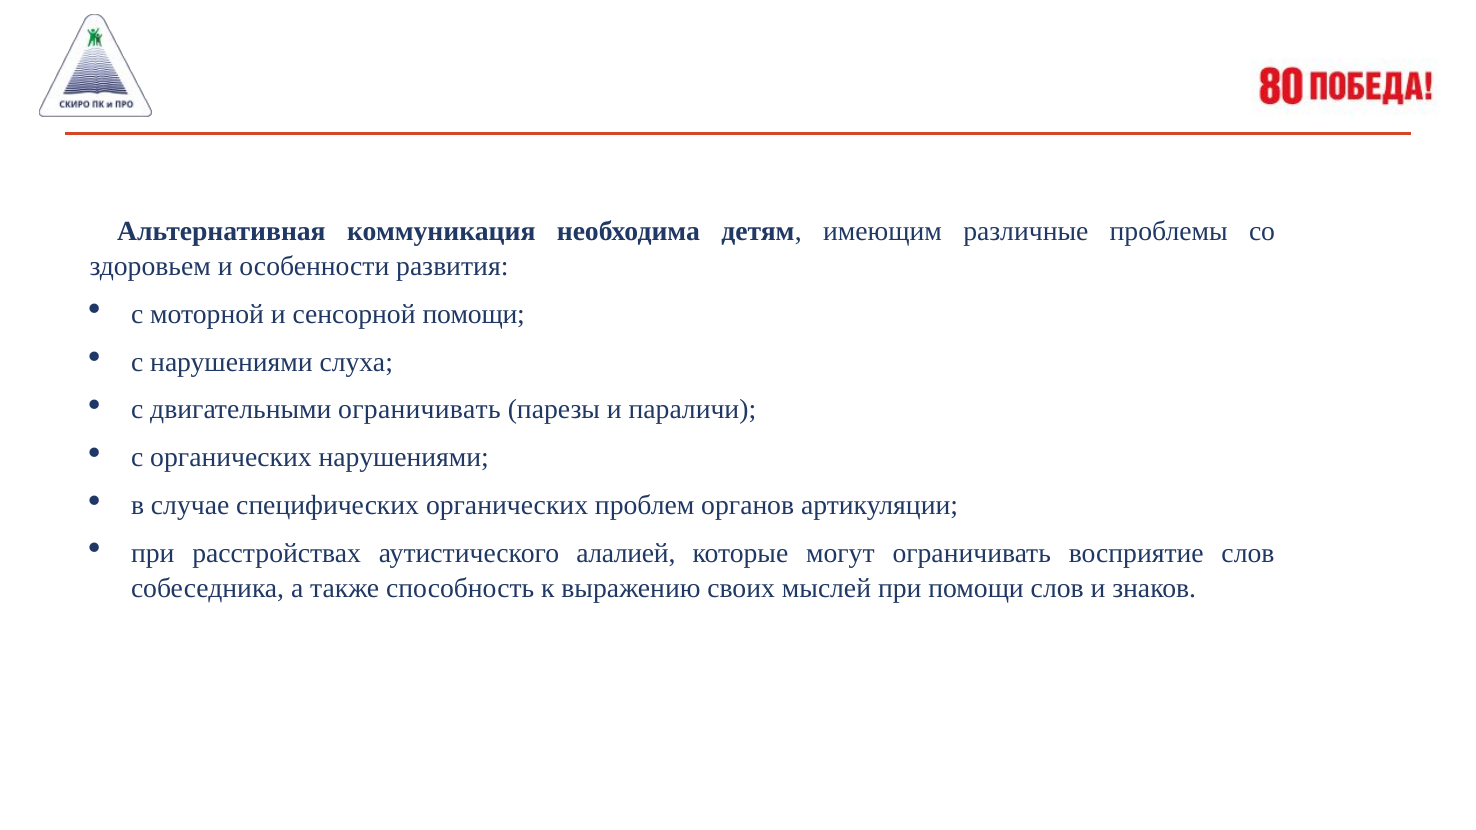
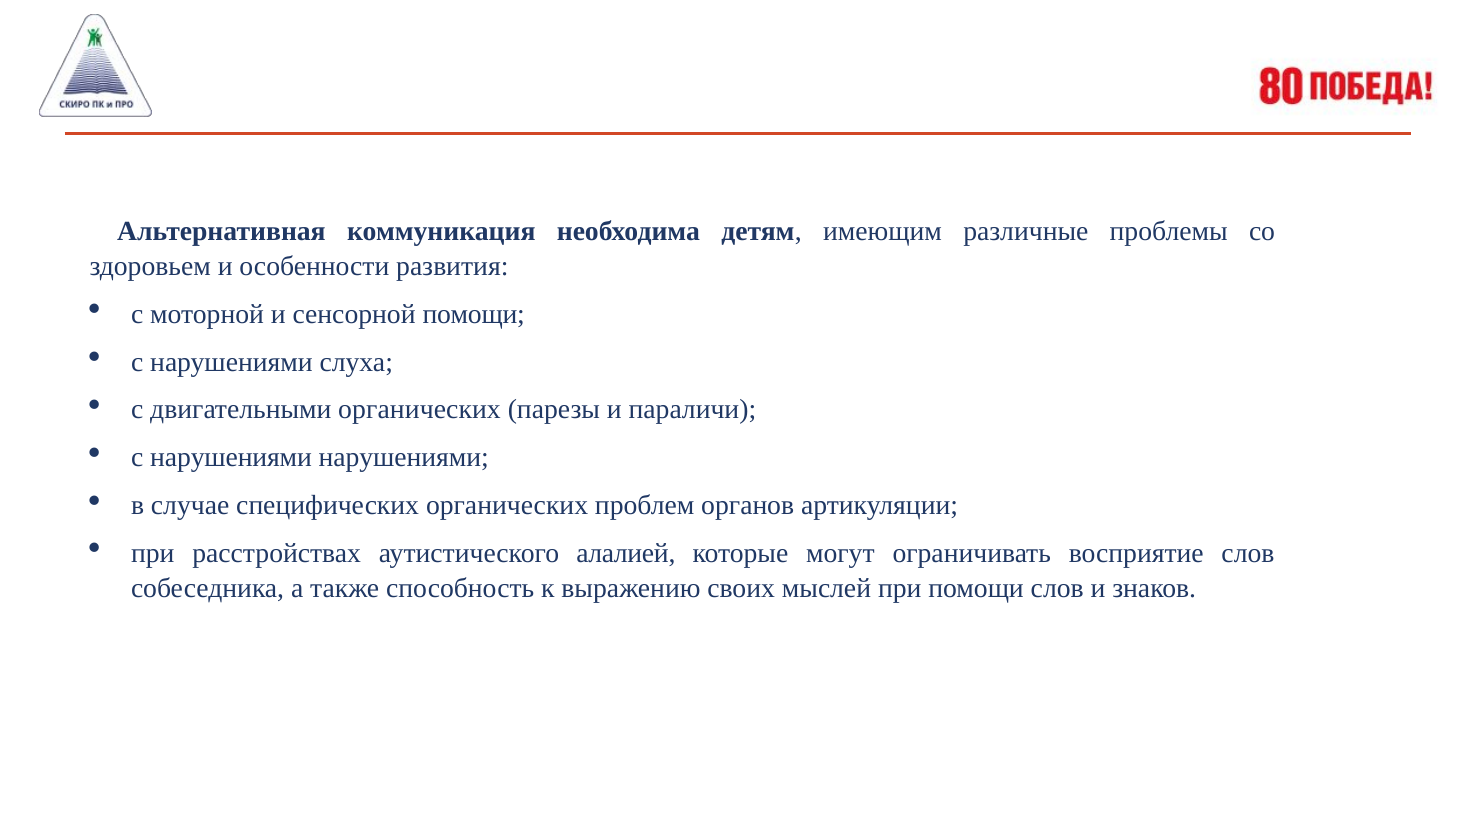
двигательными ограничивать: ограничивать -> органических
органических at (231, 458): органических -> нарушениями
